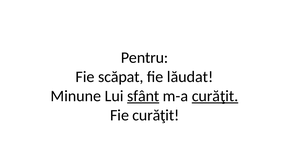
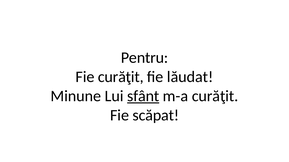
Fie scăpat: scăpat -> curăţit
curăţit at (215, 96) underline: present -> none
Fie curăţit: curăţit -> scăpat
